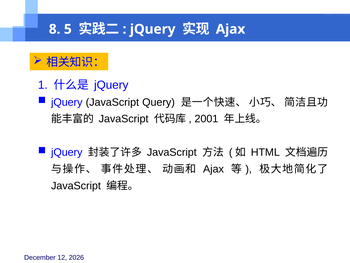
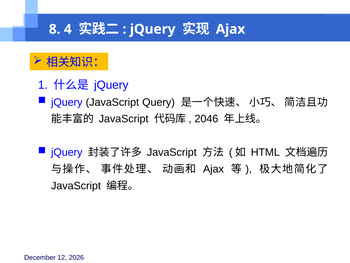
5: 5 -> 4
2001: 2001 -> 2046
